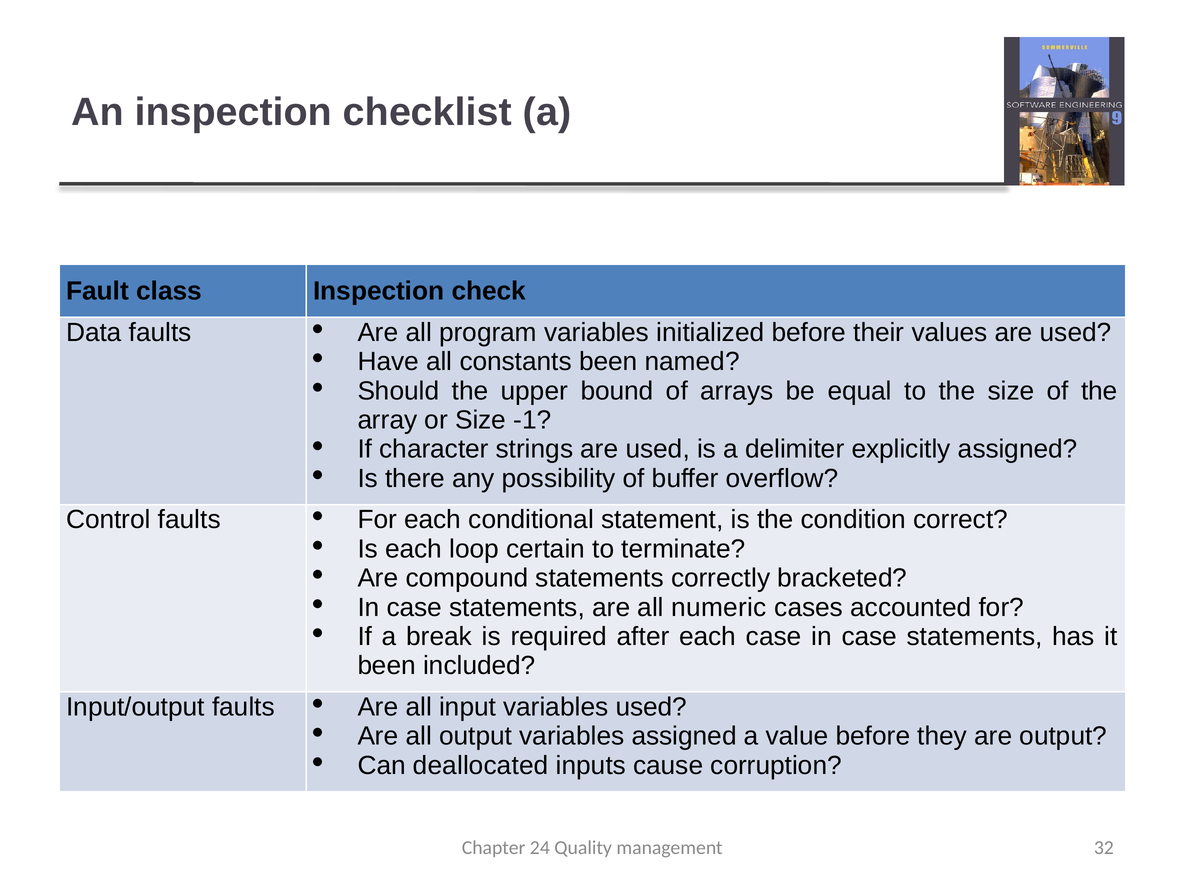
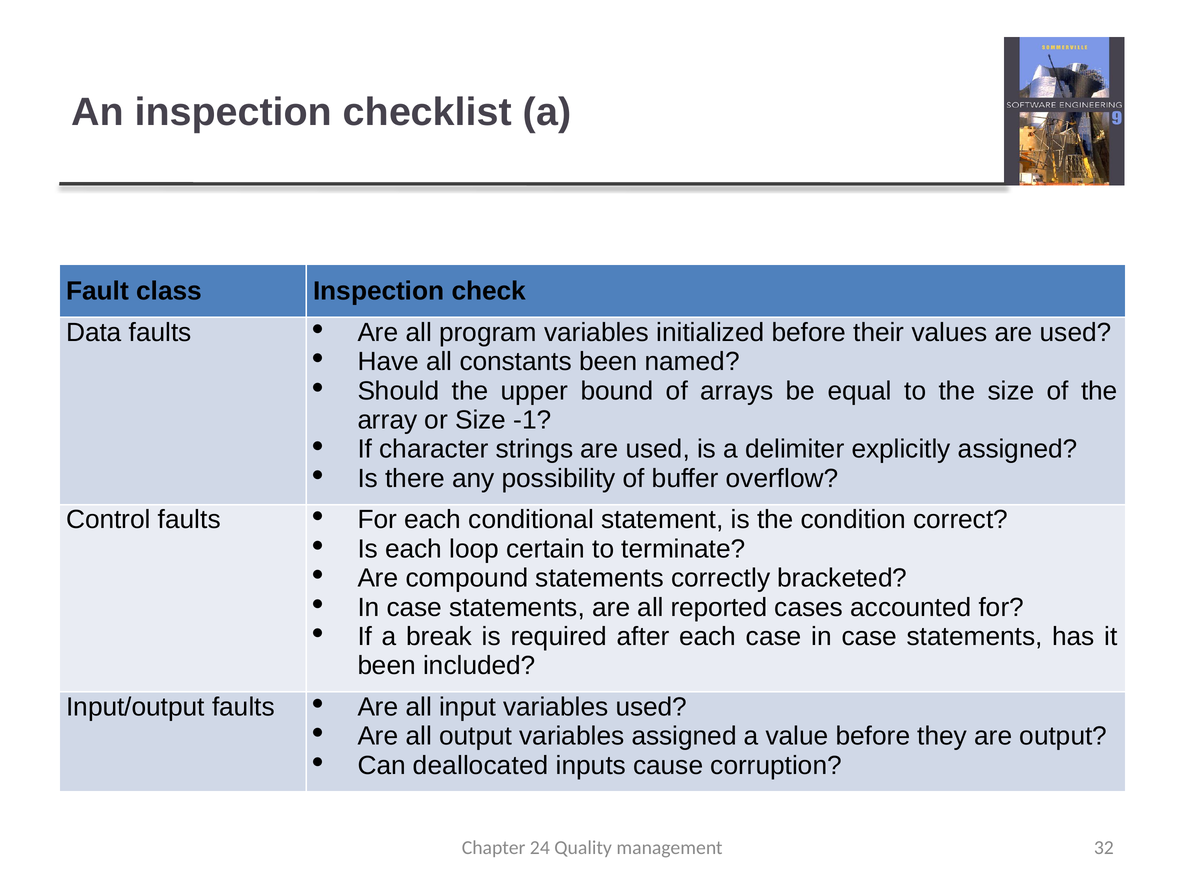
numeric: numeric -> reported
